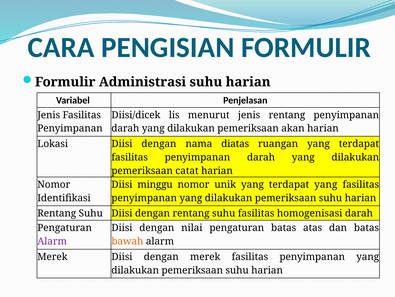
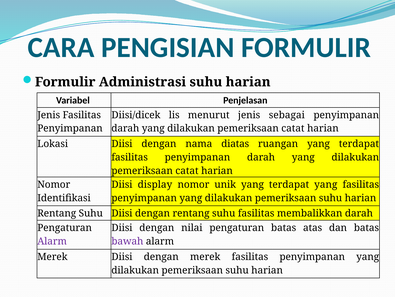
jenis rentang: rentang -> sebagai
akan at (293, 128): akan -> catat
minggu: minggu -> display
homogenisasi: homogenisasi -> membalikkan
bawah colour: orange -> purple
